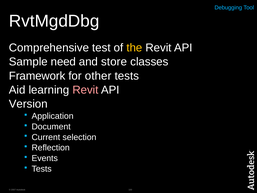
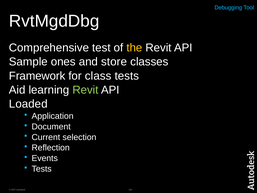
need: need -> ones
other: other -> class
Revit at (85, 90) colour: pink -> light green
Version: Version -> Loaded
